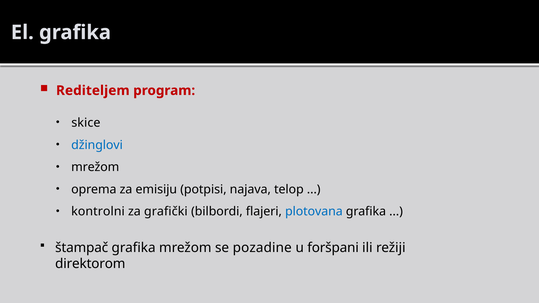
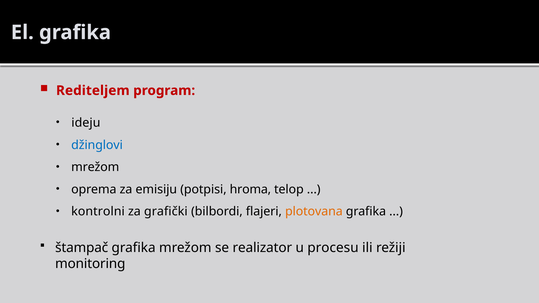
skice: skice -> ideju
najava: najava -> hroma
plotovana colour: blue -> orange
pozadine: pozadine -> realizator
foršpani: foršpani -> procesu
direktorom: direktorom -> monitoring
